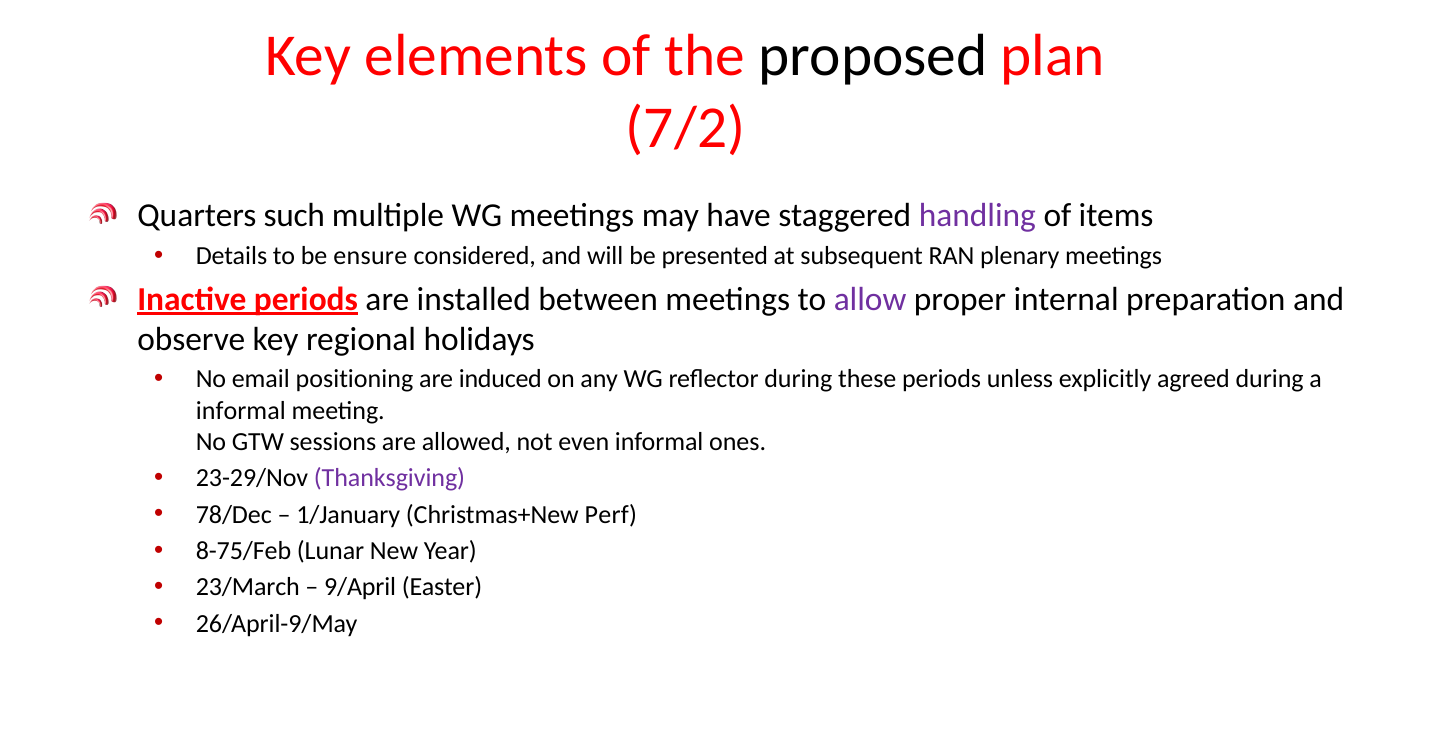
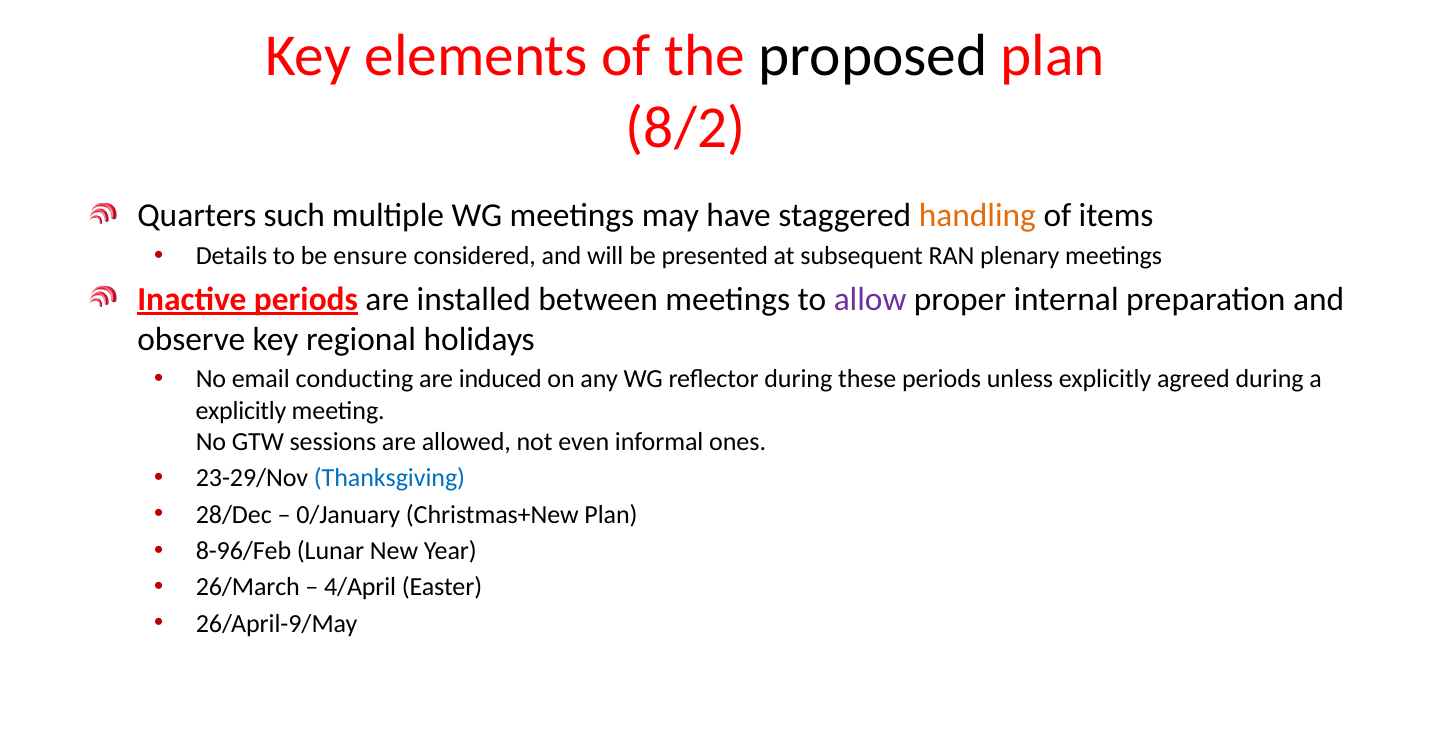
7/2: 7/2 -> 8/2
handling colour: purple -> orange
positioning: positioning -> conducting
informal at (241, 410): informal -> explicitly
Thanksgiving colour: purple -> blue
78/Dec: 78/Dec -> 28/Dec
1/January: 1/January -> 0/January
Christmas+New Perf: Perf -> Plan
8-75/Feb: 8-75/Feb -> 8-96/Feb
23/March: 23/March -> 26/March
9/April: 9/April -> 4/April
